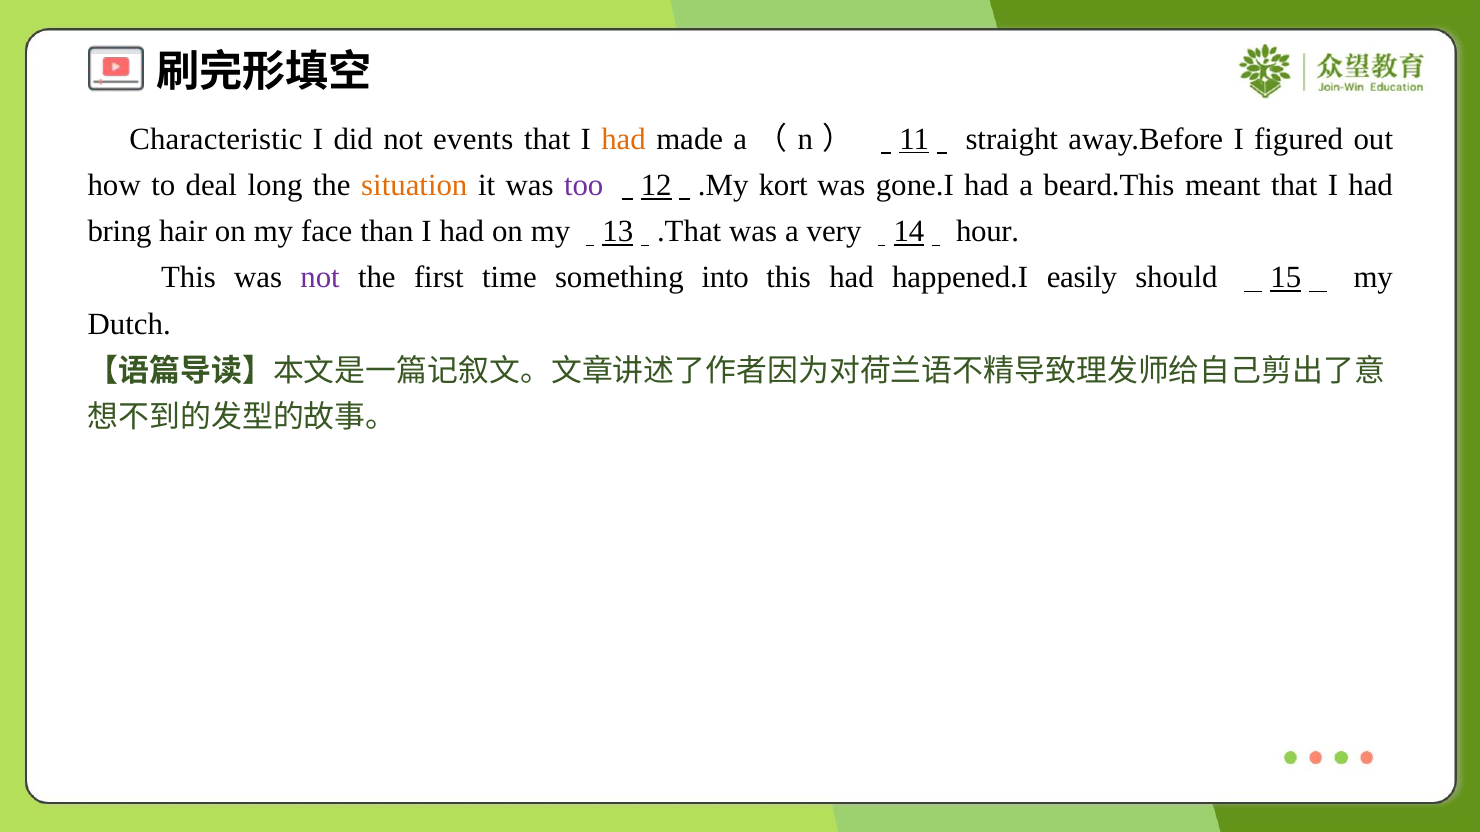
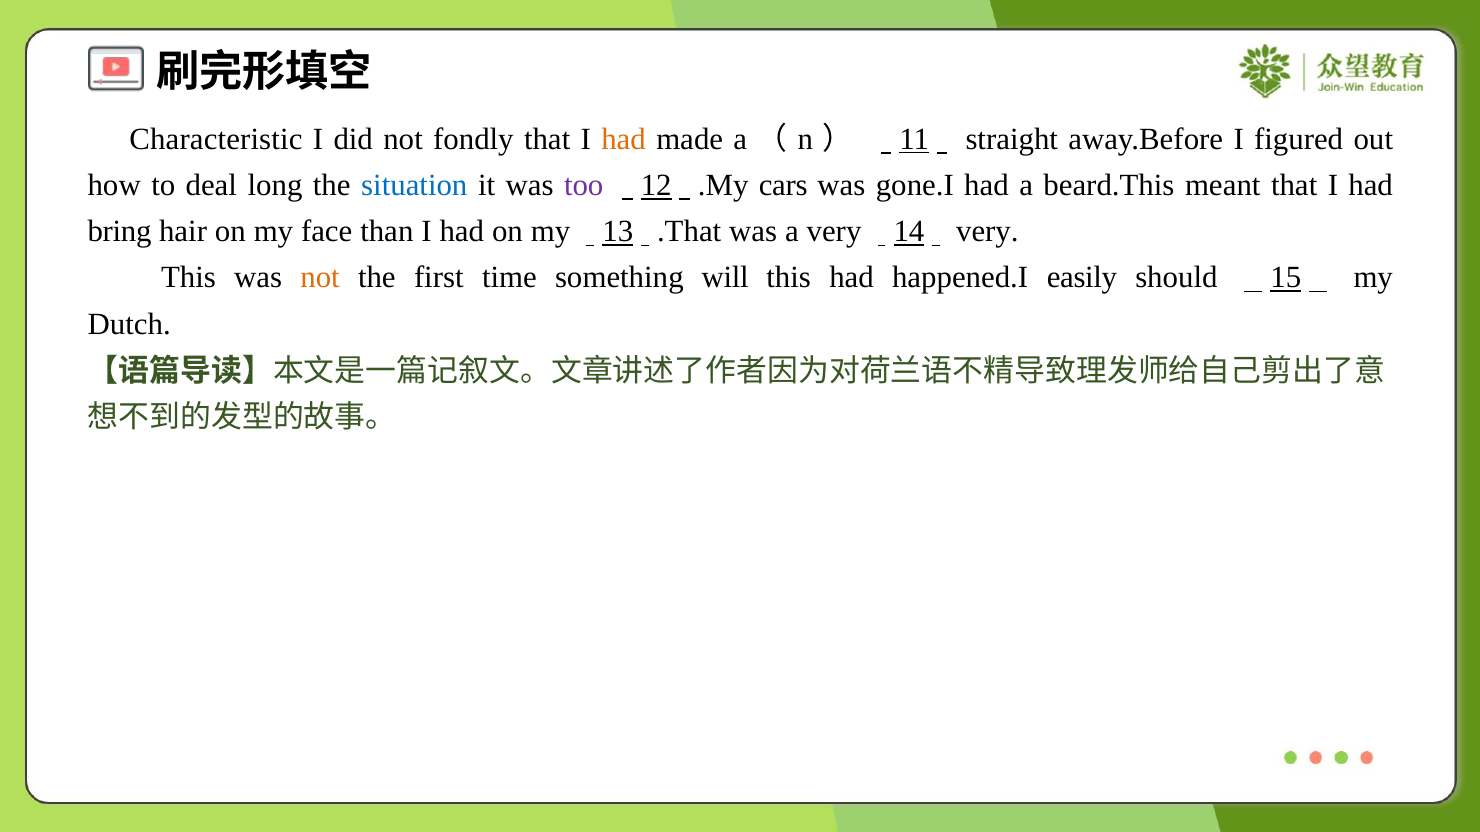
events: events -> fondly
situation colour: orange -> blue
kort: kort -> cars
hour at (988, 232): hour -> very
not at (320, 278) colour: purple -> orange
into: into -> will
